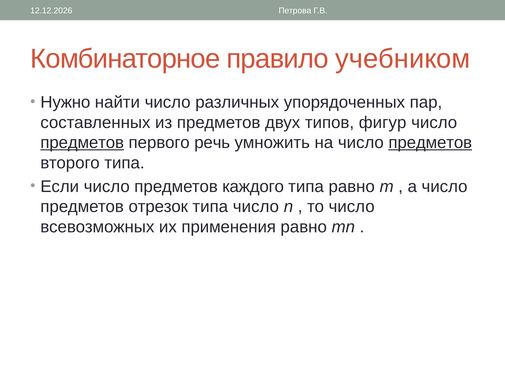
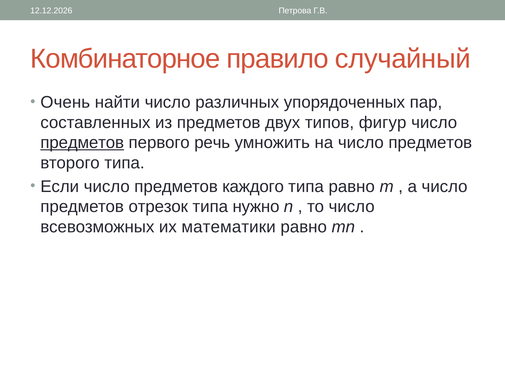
учебником: учебником -> случайный
Нужно: Нужно -> Очень
предметов at (430, 143) underline: present -> none
типа число: число -> нужно
применения: применения -> математики
